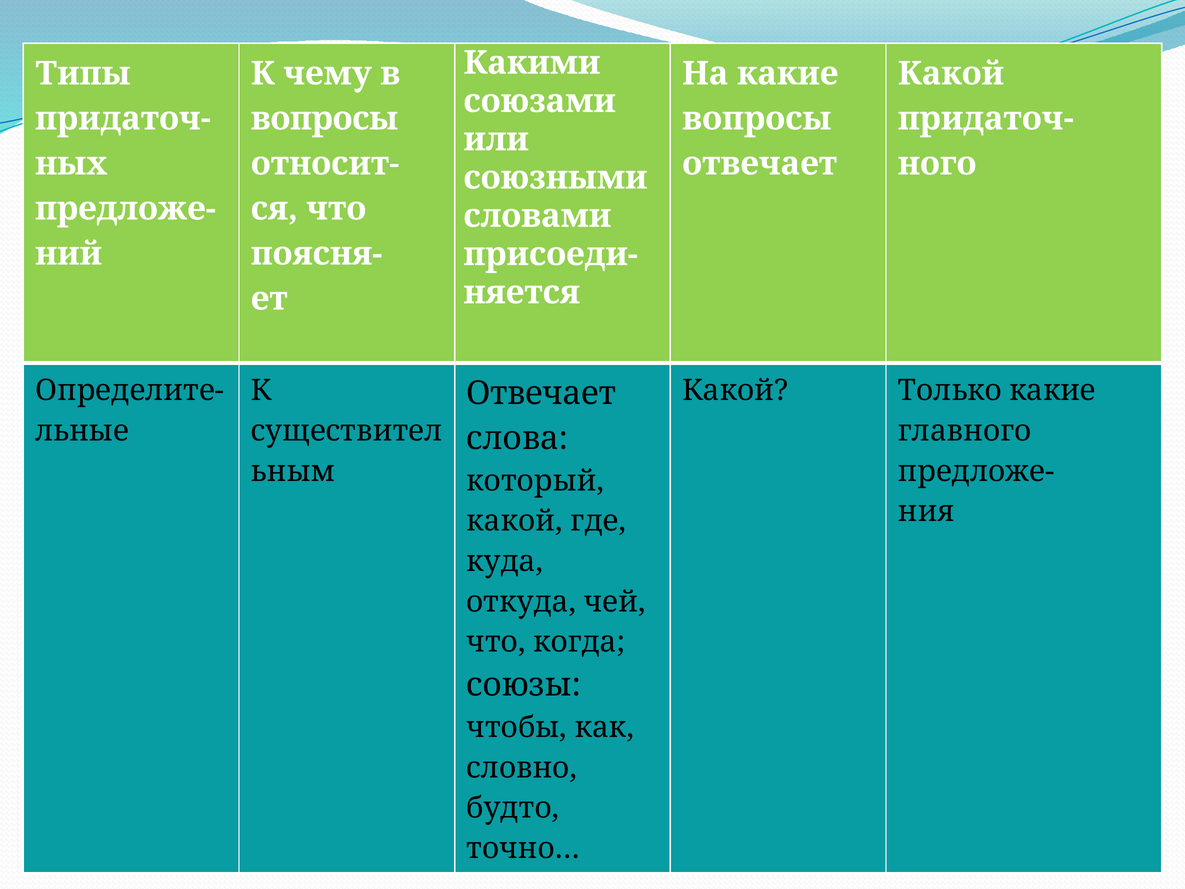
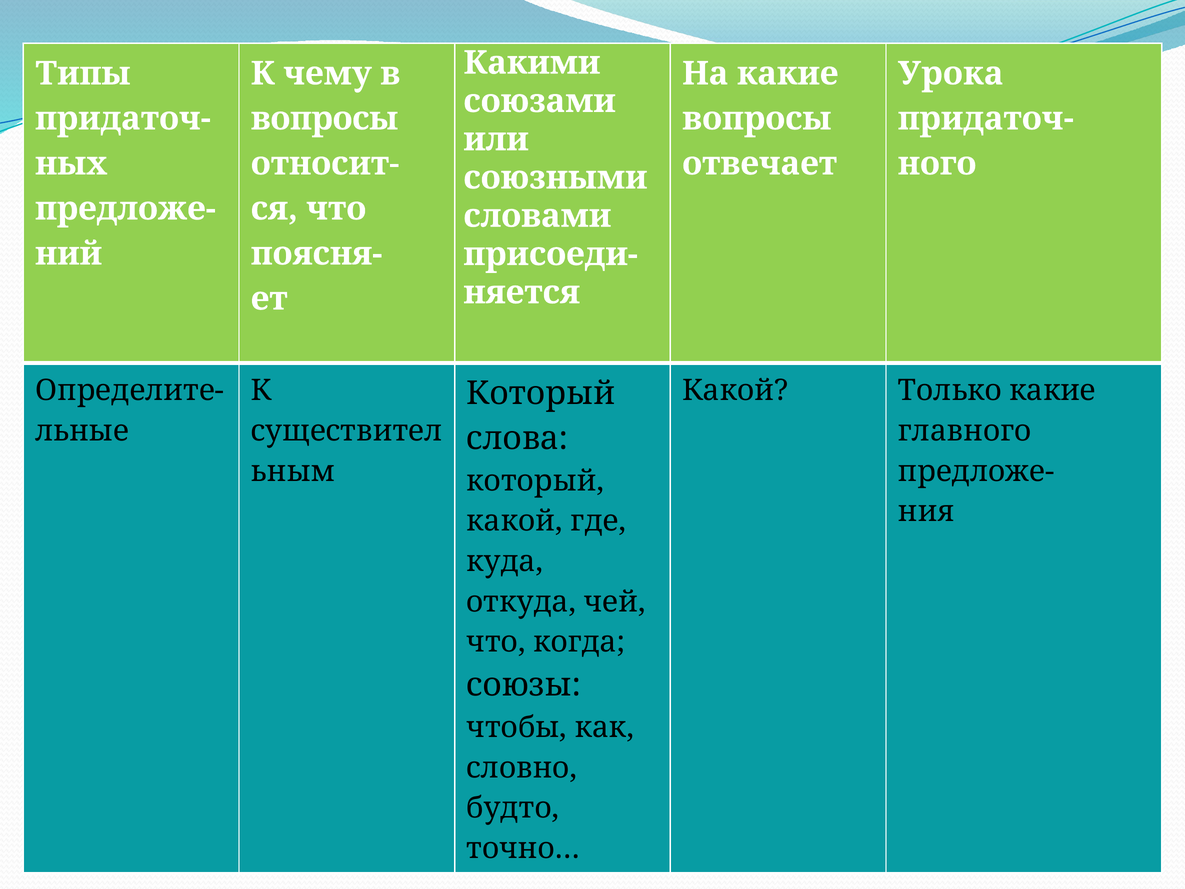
Какой at (951, 74): Какой -> Урока
Отвечает at (541, 393): Отвечает -> Который
